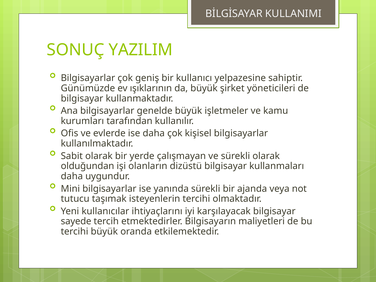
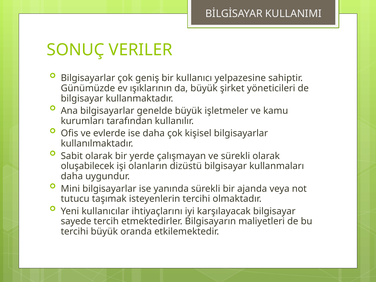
YAZILIM: YAZILIM -> VERILER
olduğundan: olduğundan -> oluşabilecek
